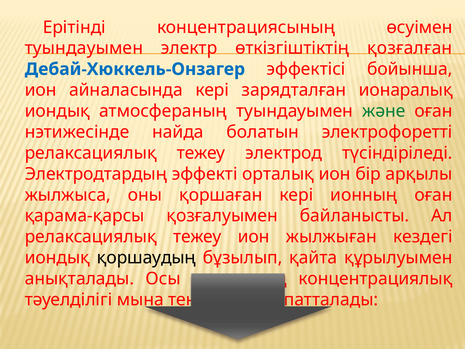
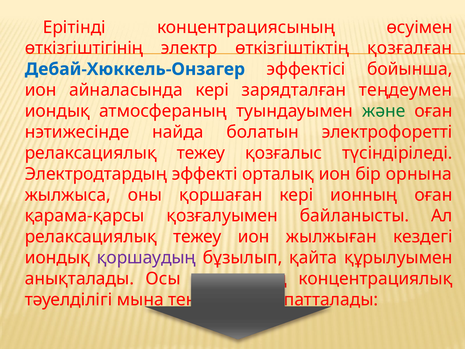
туындауымен at (84, 48): туындауымен -> өткізгіштігінің
зарядталған ионаралық: ионаралық -> теңдеумен
электрод: электрод -> қозғалыс
арқылы: арқылы -> орнына
қоршаудың colour: black -> purple
